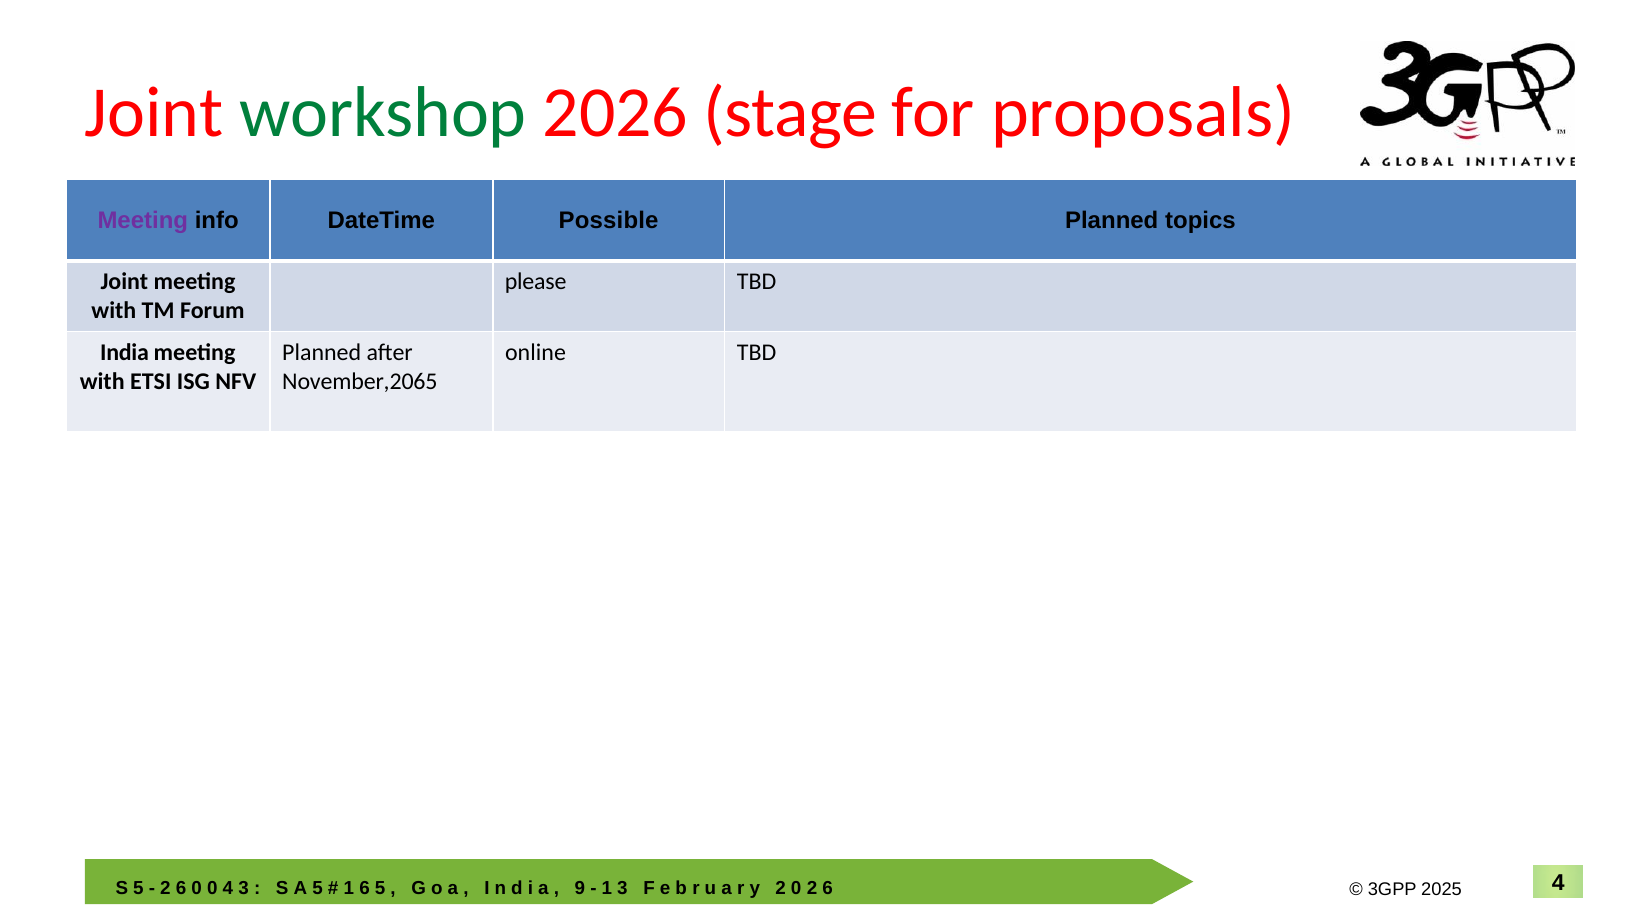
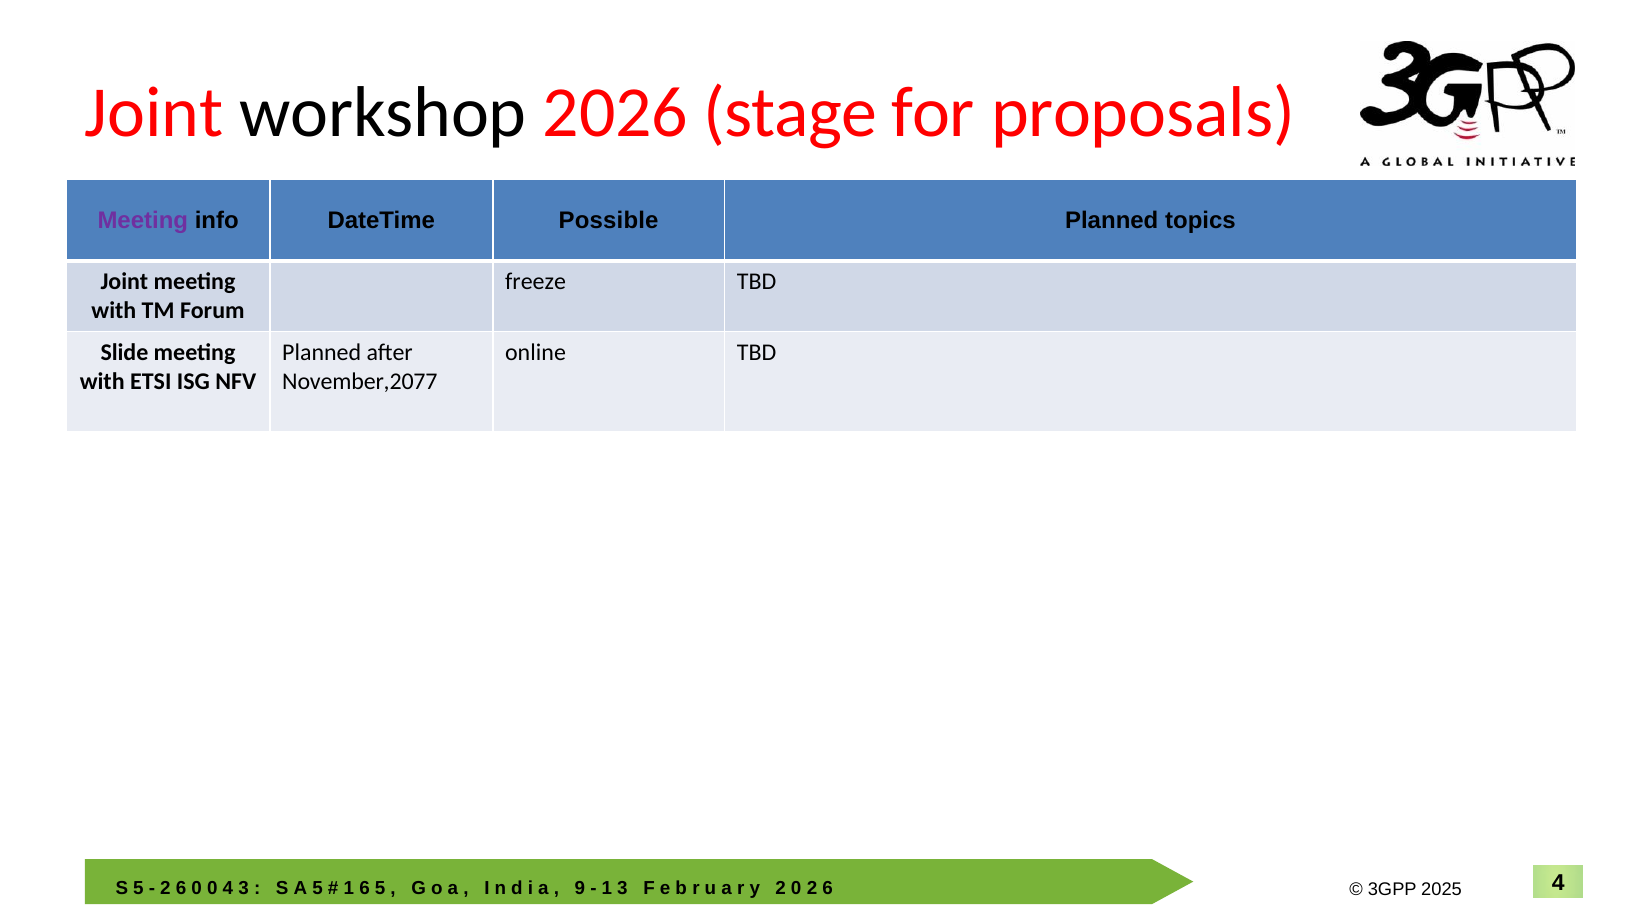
workshop colour: green -> black
please: please -> freeze
India: India -> Slide
November,2065: November,2065 -> November,2077
